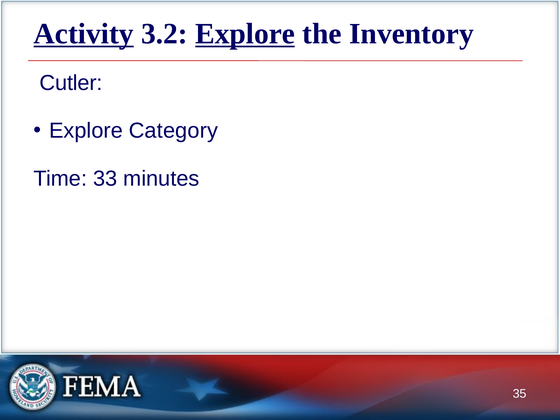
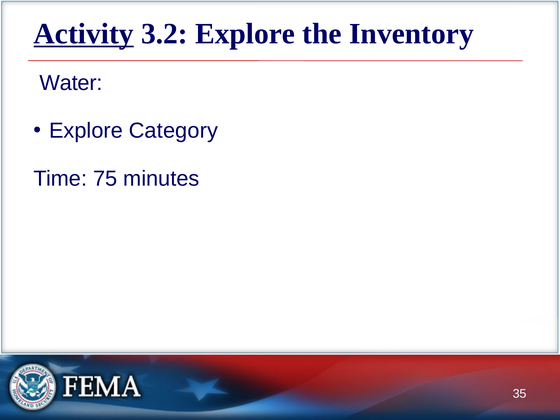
Explore at (245, 34) underline: present -> none
Cutler: Cutler -> Water
33: 33 -> 75
